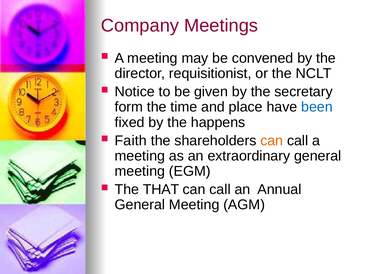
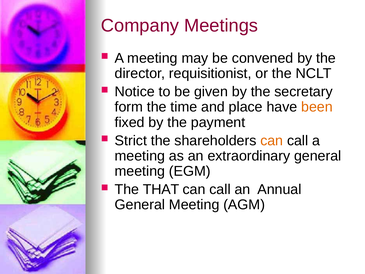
been colour: blue -> orange
happens: happens -> payment
Faith: Faith -> Strict
